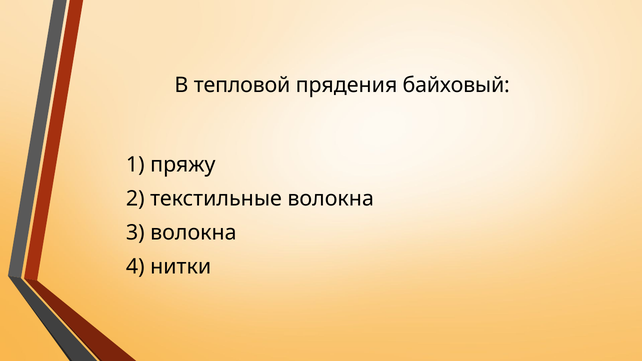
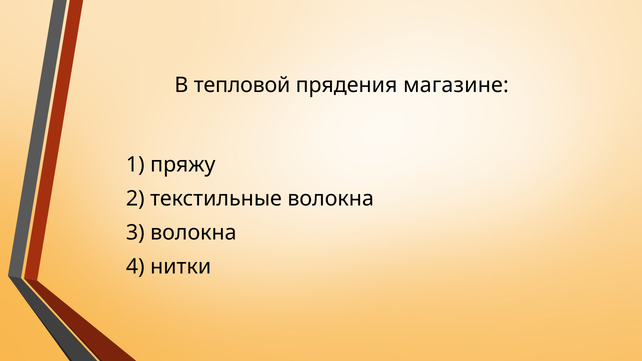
байховый: байховый -> магазине
